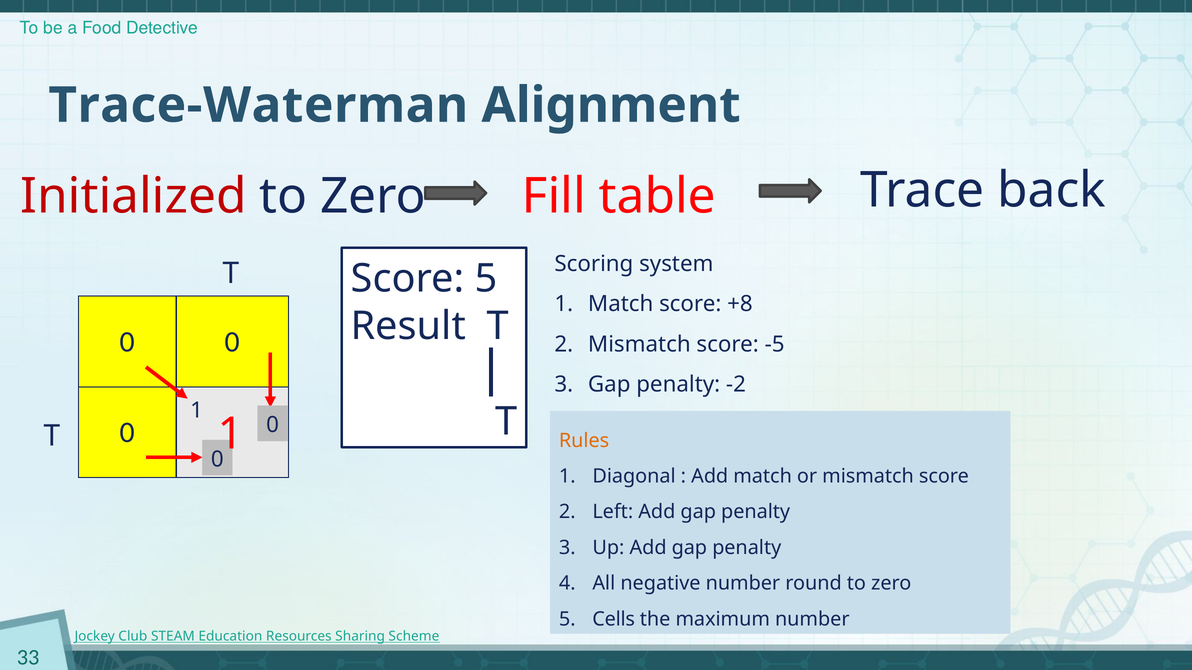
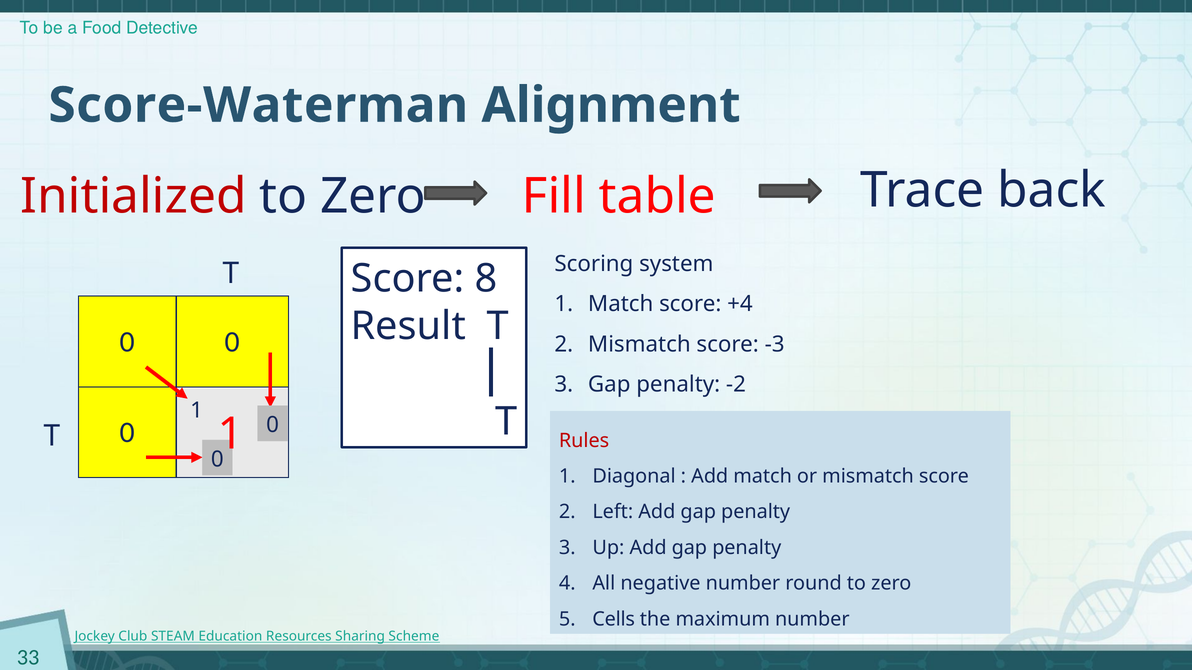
Trace-Waterman: Trace-Waterman -> Score-Waterman
Score 5: 5 -> 8
+8: +8 -> +4
-5: -5 -> -3
Rules colour: orange -> red
